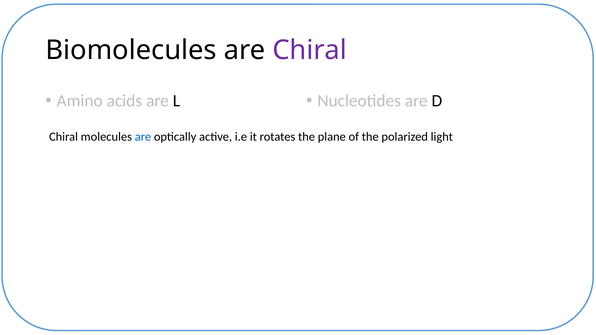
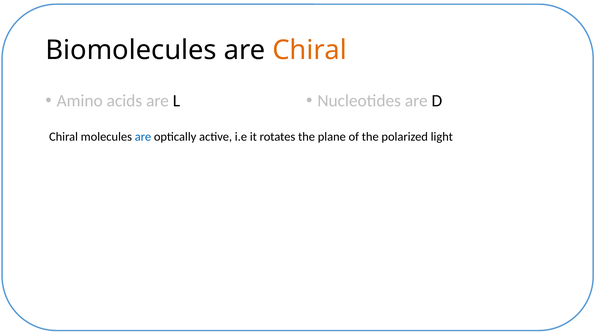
Chiral at (310, 50) colour: purple -> orange
